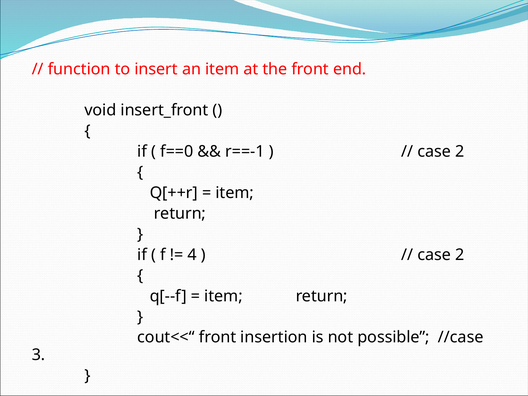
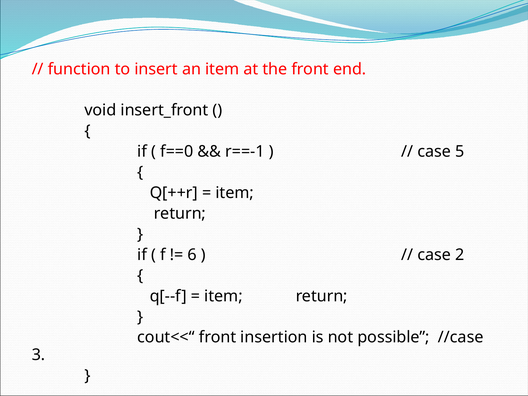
2 at (460, 152): 2 -> 5
4: 4 -> 6
